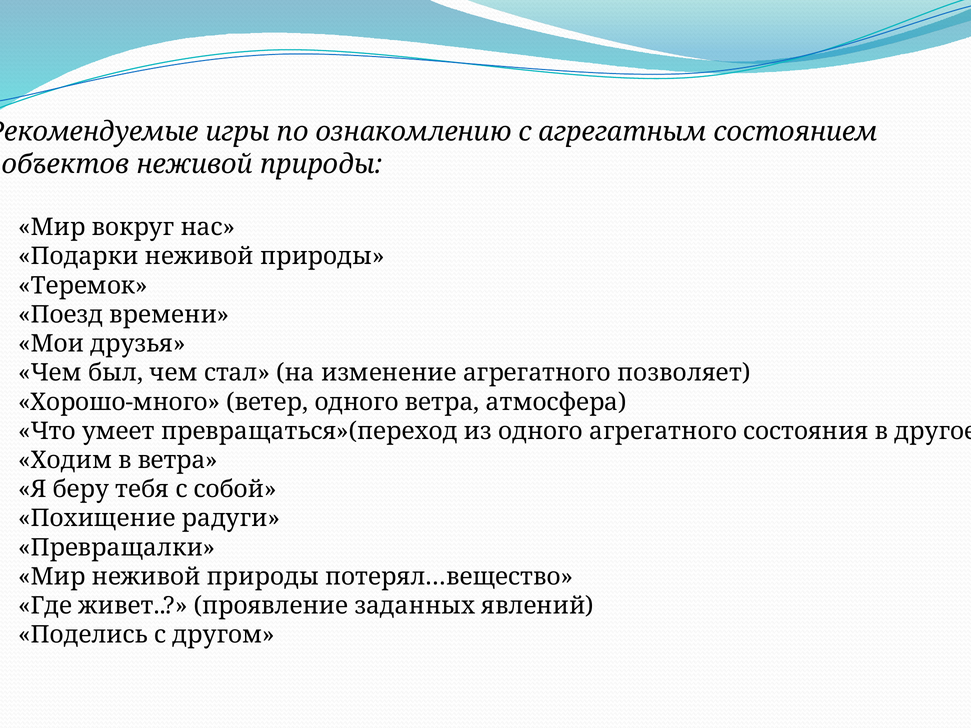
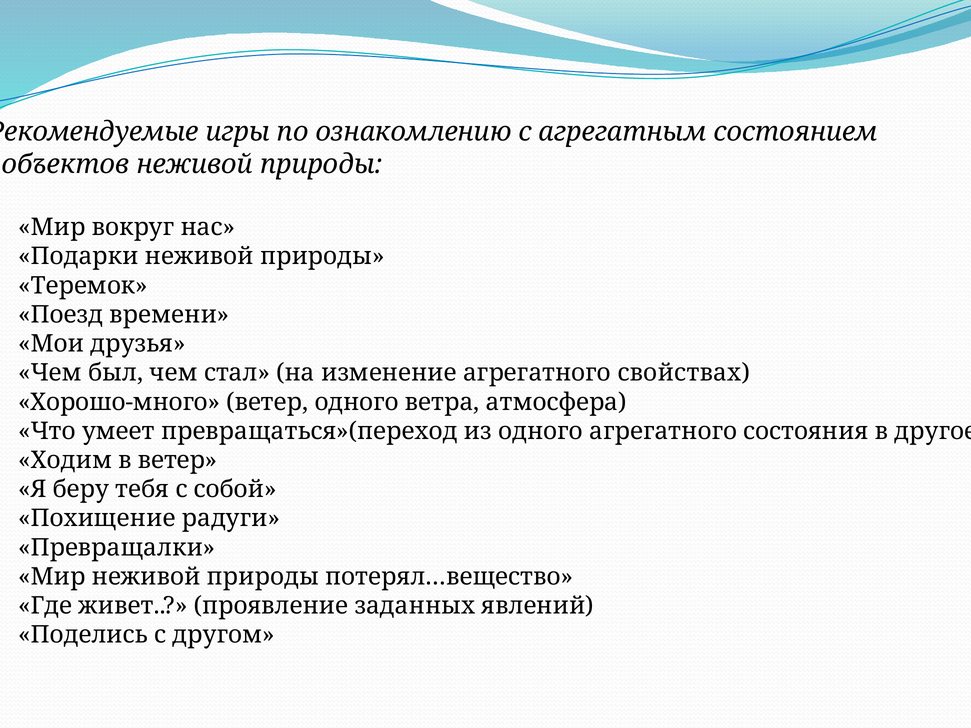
позволяет: позволяет -> свойствах
в ветра: ветра -> ветер
